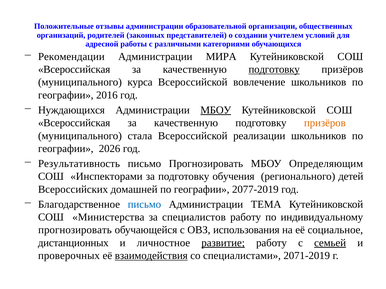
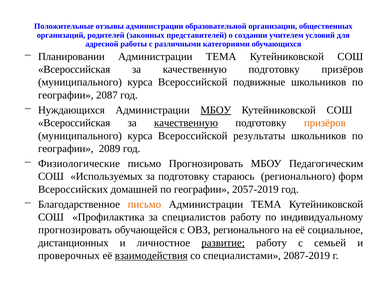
Рекомендации: Рекомендации -> Планировании
МИРА at (221, 57): МИРА -> ТЕМА
подготовку at (274, 69) underline: present -> none
вовлечение: вовлечение -> подвижные
2016: 2016 -> 2087
качественную at (186, 123) underline: none -> present
стала at (140, 136): стала -> курса
реализации: реализации -> результаты
2026: 2026 -> 2089
Результативность: Результативность -> Физиологические
Определяющим: Определяющим -> Педагогическим
Инспекторами: Инспекторами -> Используемых
обучения: обучения -> стараюсь
детей: детей -> форм
2077-2019: 2077-2019 -> 2057-2019
письмо at (144, 205) colour: blue -> orange
Министерства: Министерства -> Профилактика
ОВЗ использования: использования -> регионального
семьей underline: present -> none
2071-2019: 2071-2019 -> 2087-2019
